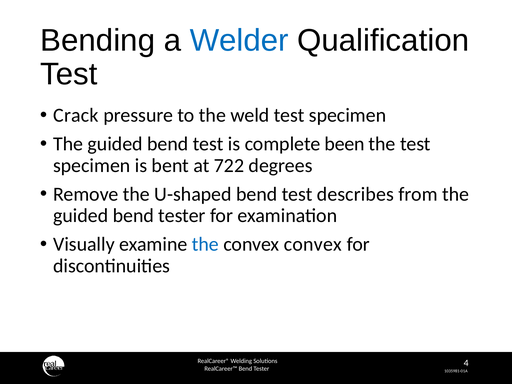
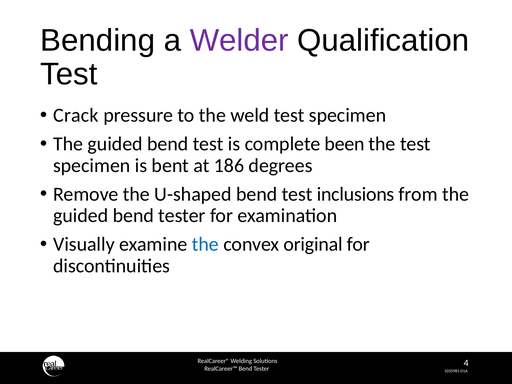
Welder colour: blue -> purple
722: 722 -> 186
describes: describes -> inclusions
convex convex: convex -> original
